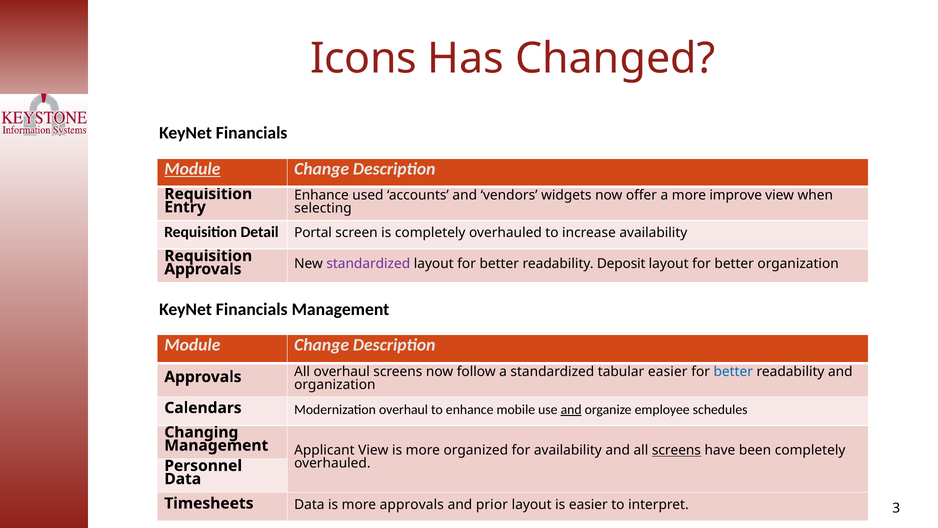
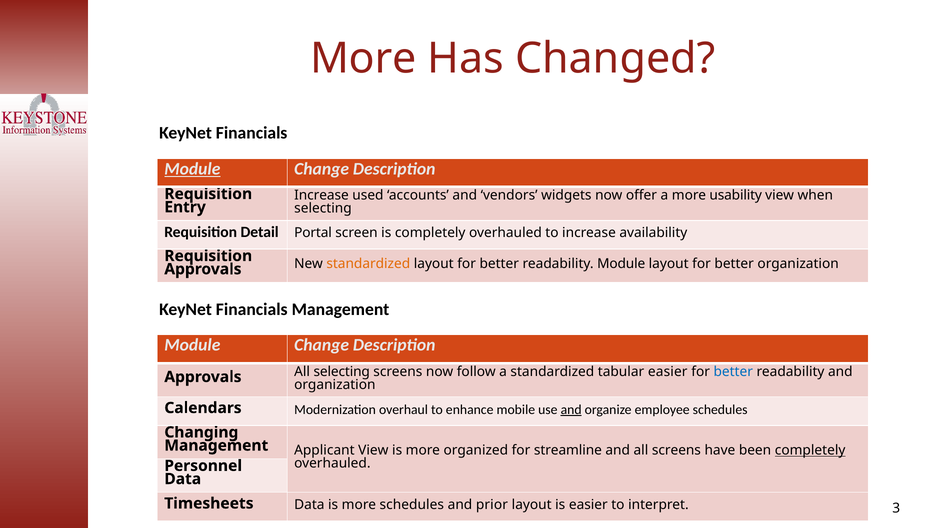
Icons at (363, 59): Icons -> More
Enhance at (322, 195): Enhance -> Increase
improve: improve -> usability
standardized at (368, 264) colour: purple -> orange
readability Deposit: Deposit -> Module
All overhaul: overhaul -> selecting
for availability: availability -> streamline
screens at (676, 450) underline: present -> none
completely at (810, 450) underline: none -> present
more approvals: approvals -> schedules
